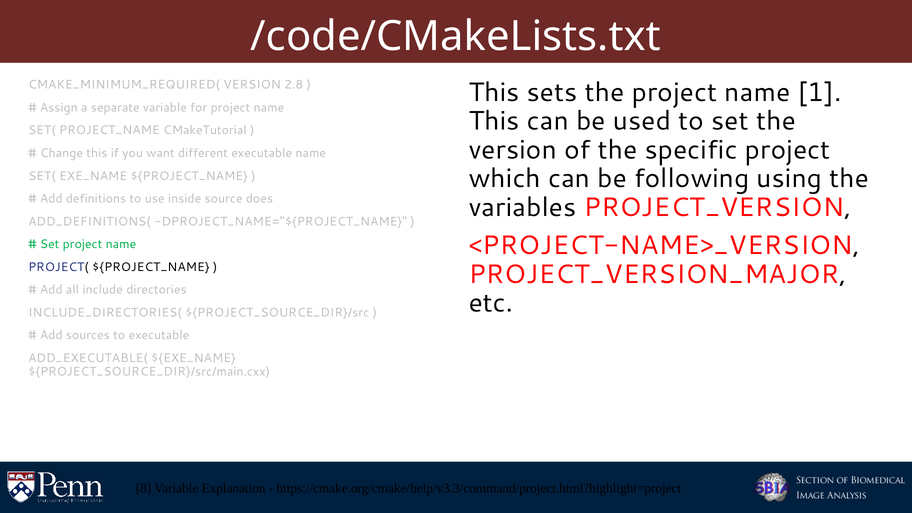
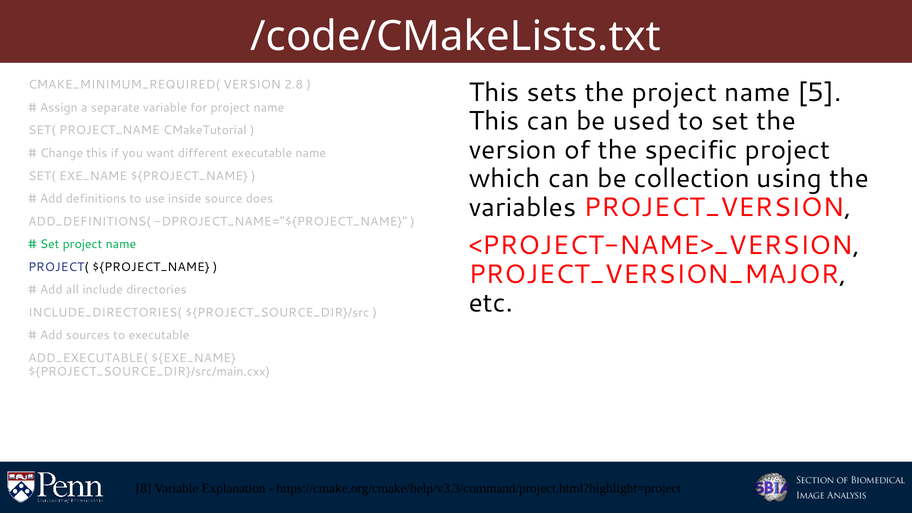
1: 1 -> 5
following: following -> collection
